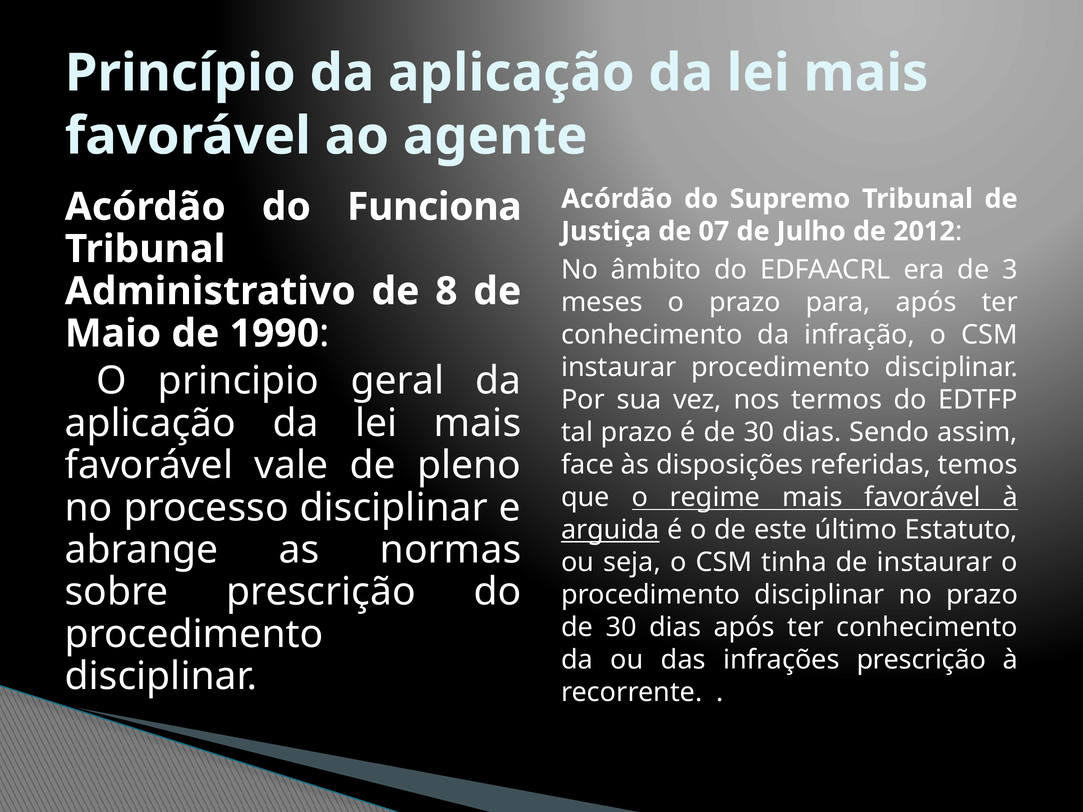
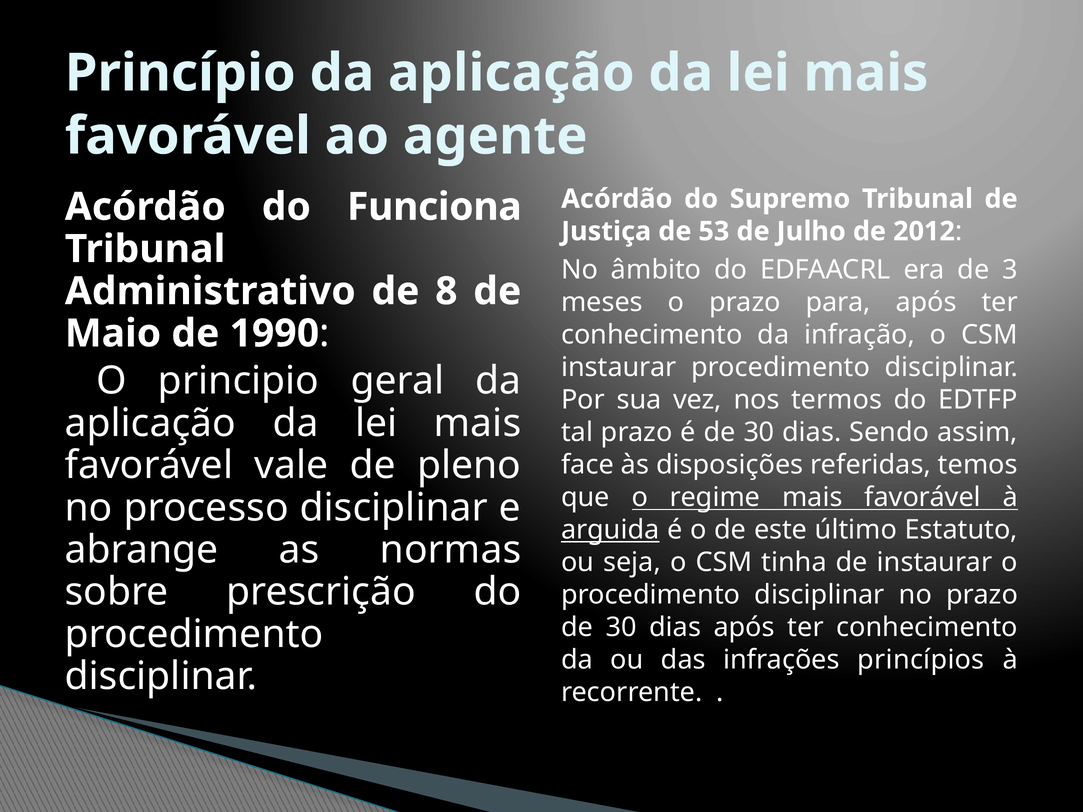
07: 07 -> 53
infrações prescrição: prescrição -> princípios
